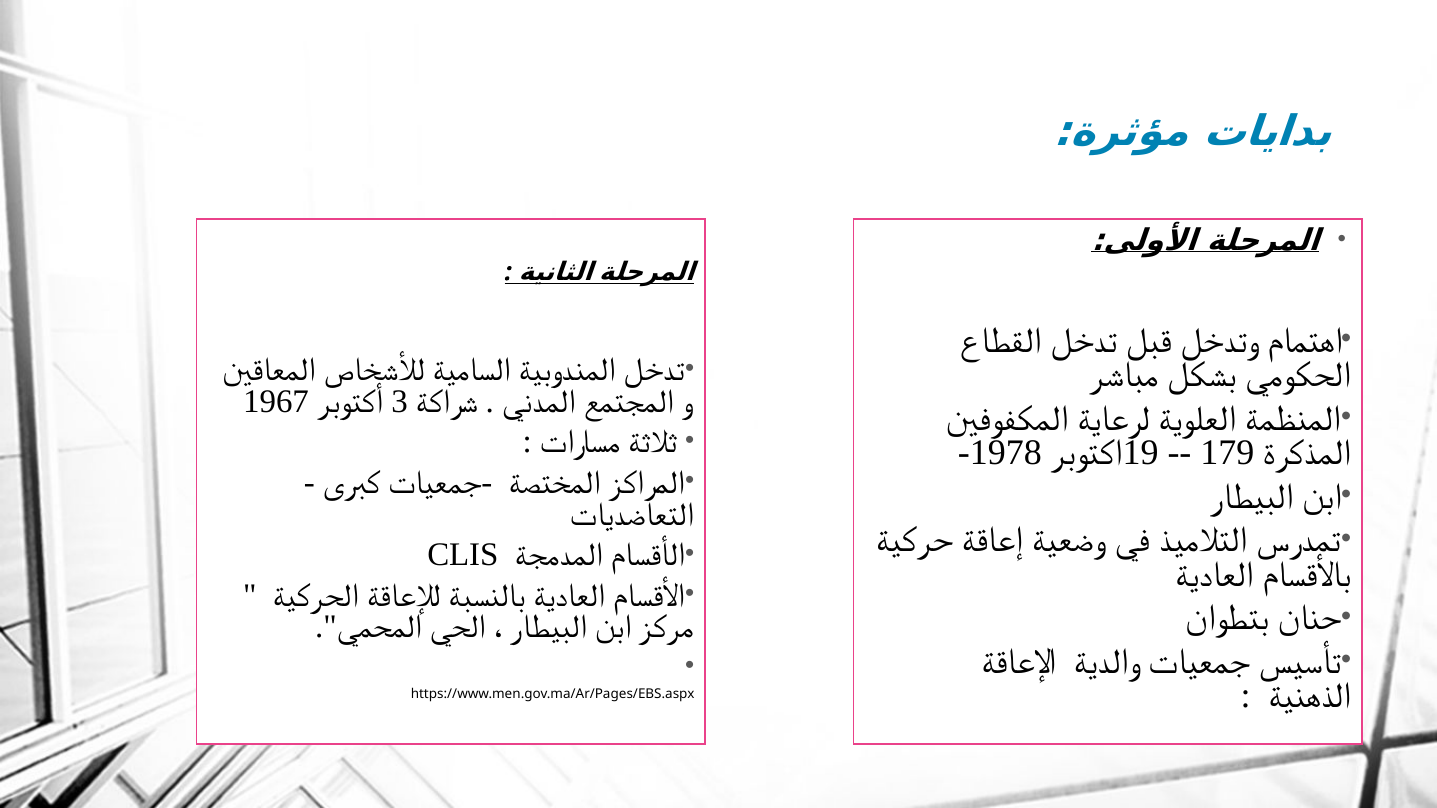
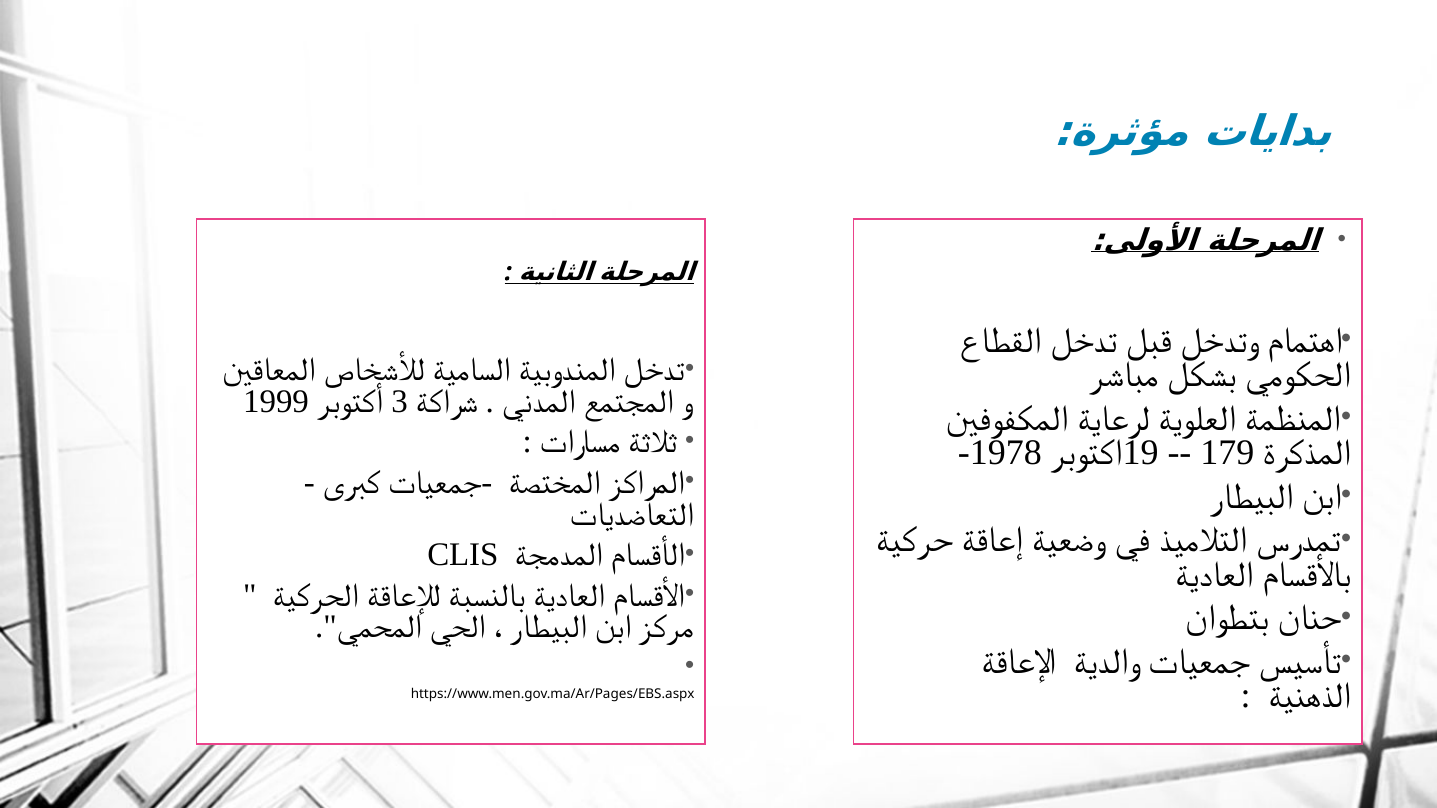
1967: 1967 -> 1999
